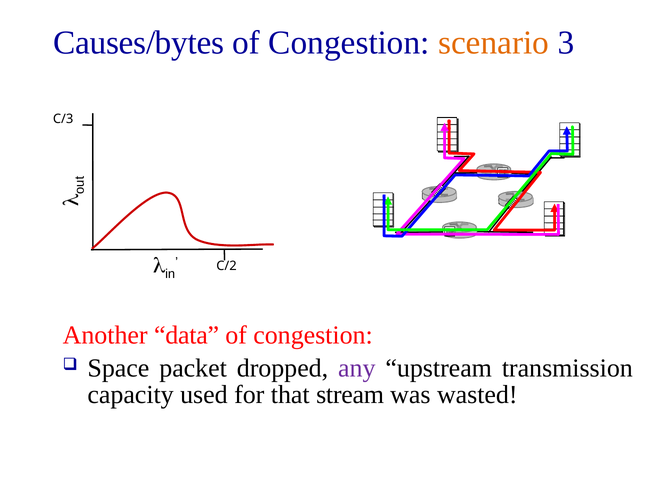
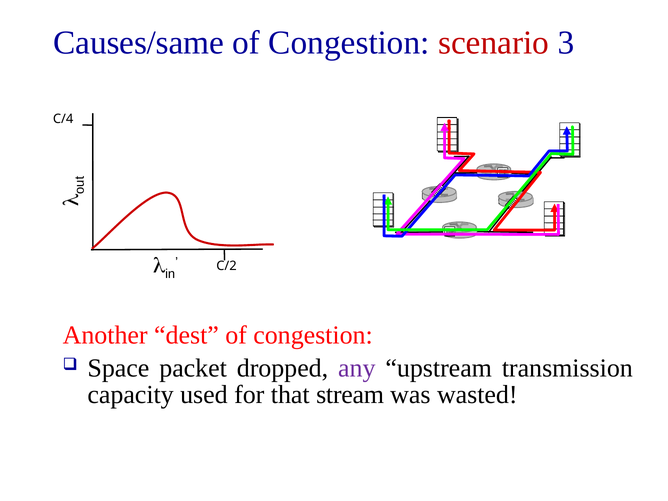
Causes/bytes: Causes/bytes -> Causes/same
scenario colour: orange -> red
C/3: C/3 -> C/4
data: data -> dest
